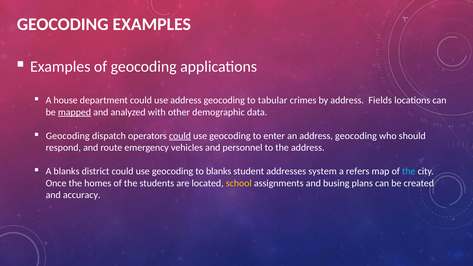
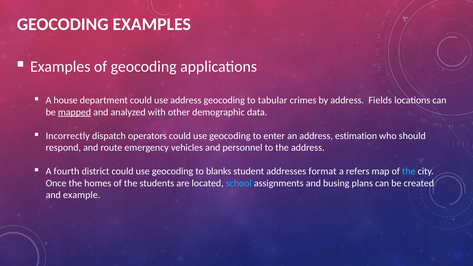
Geocoding at (68, 136): Geocoding -> Incorrectly
could at (180, 136) underline: present -> none
an address geocoding: geocoding -> estimation
A blanks: blanks -> fourth
system: system -> format
school colour: yellow -> light blue
accuracy: accuracy -> example
